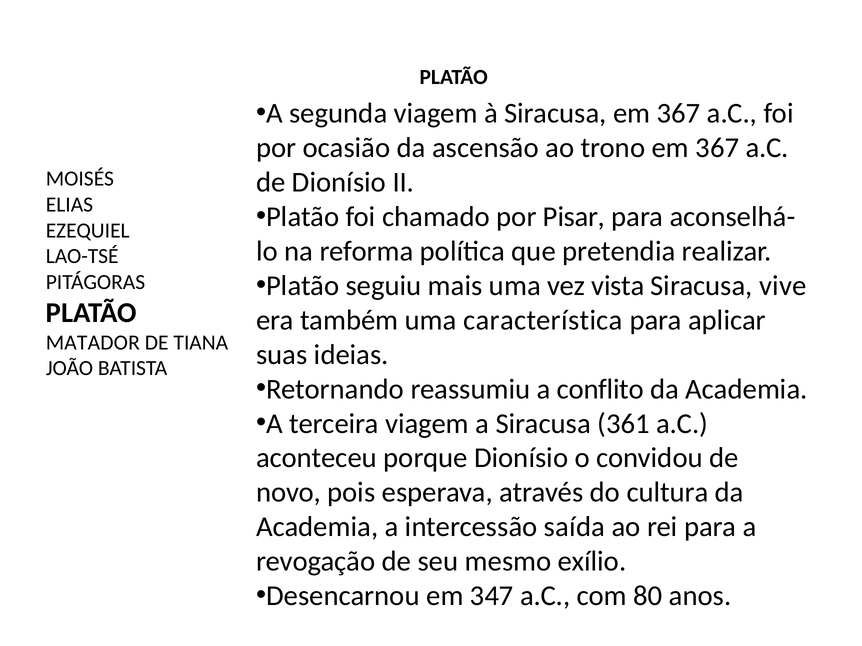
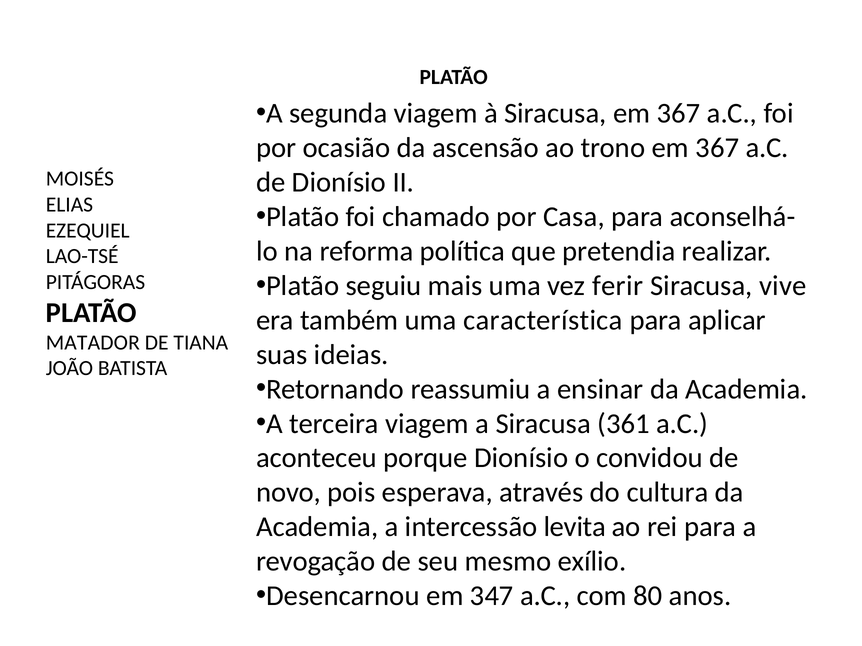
Pisar: Pisar -> Casa
vista: vista -> ferir
conflito: conflito -> ensinar
saída: saída -> levita
